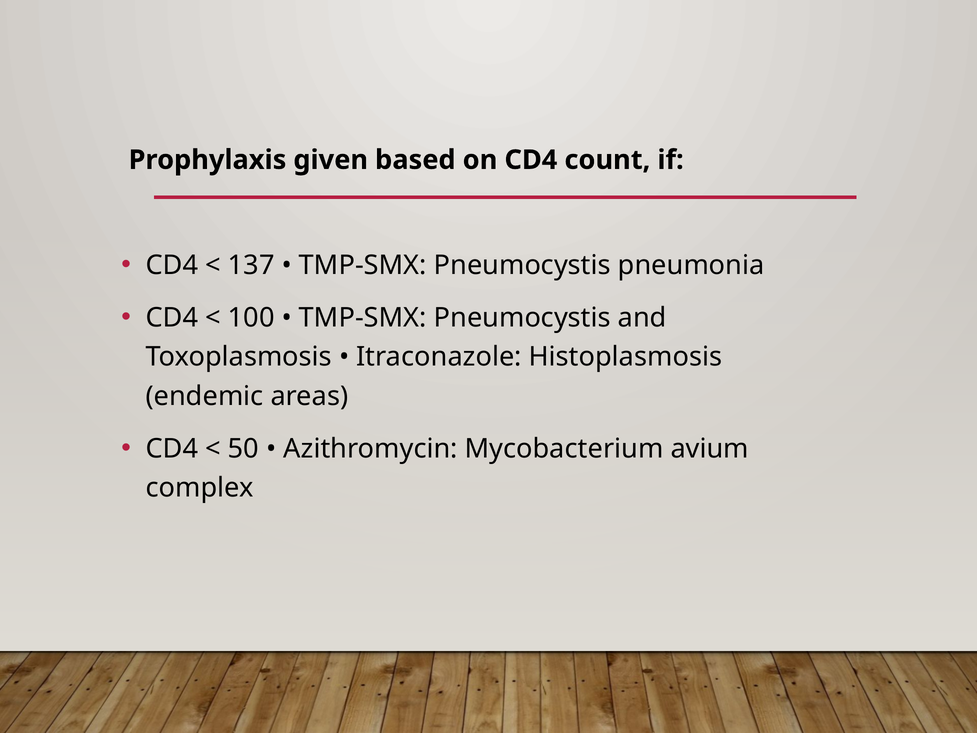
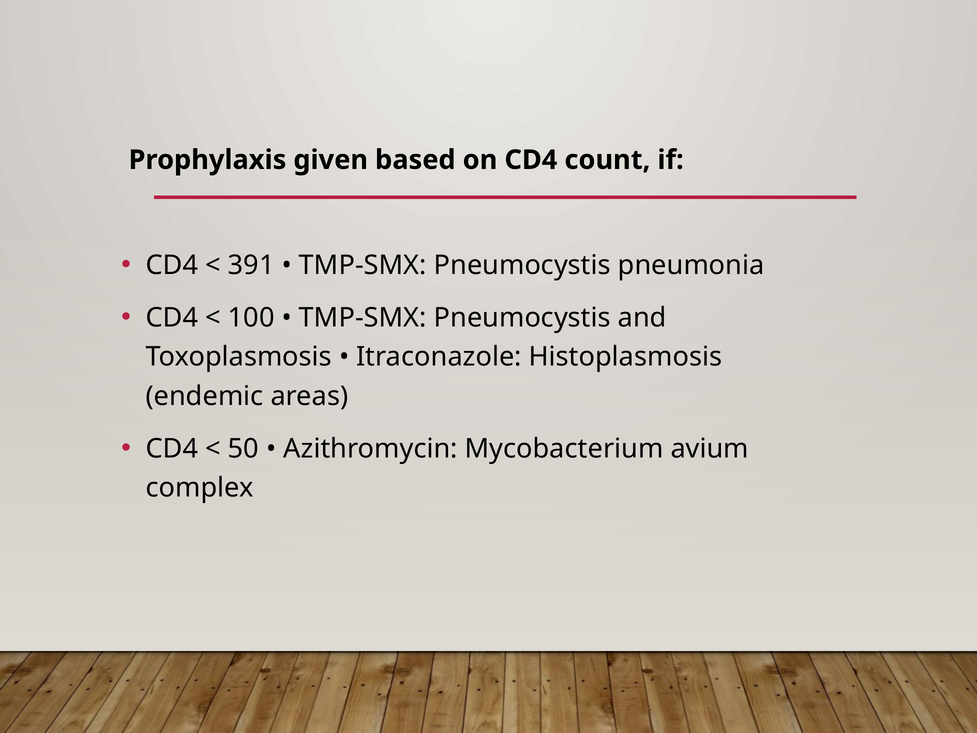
137: 137 -> 391
